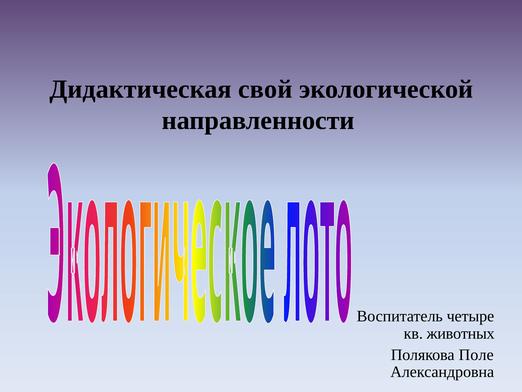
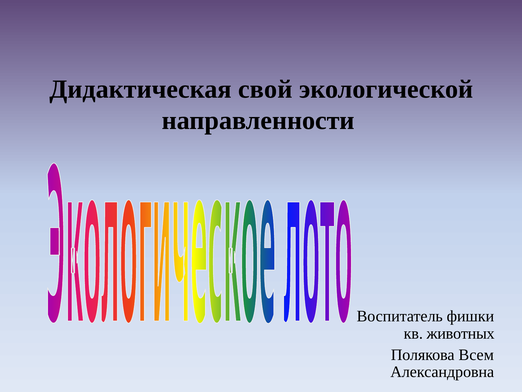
четыре: четыре -> фишки
Поле: Поле -> Всем
